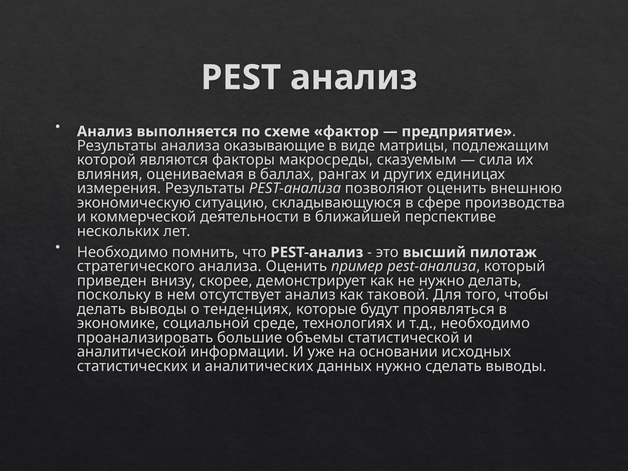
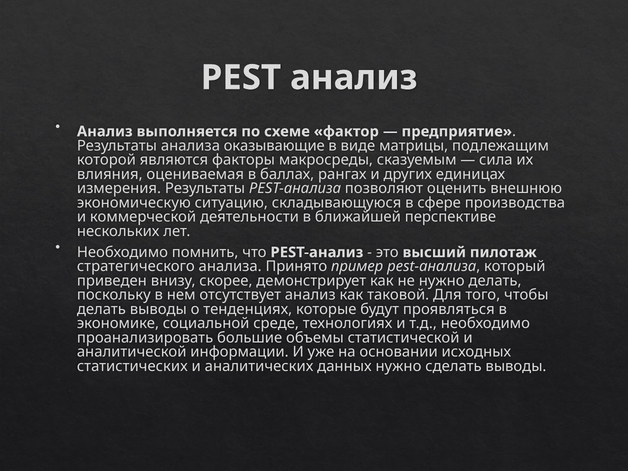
анализа Оценить: Оценить -> Принято
